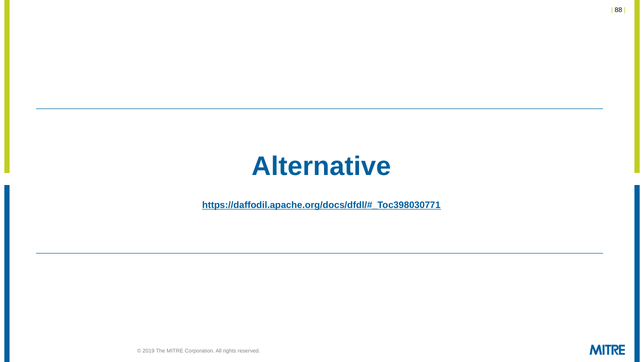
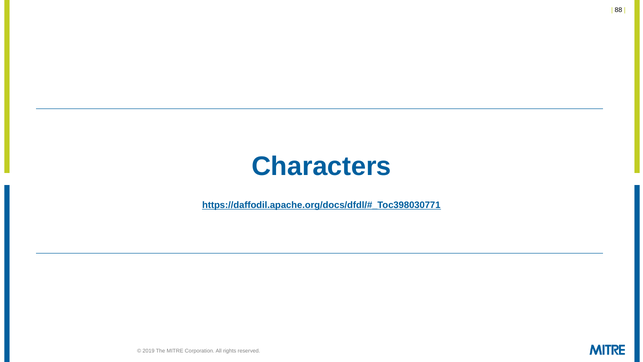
Alternative: Alternative -> Characters
